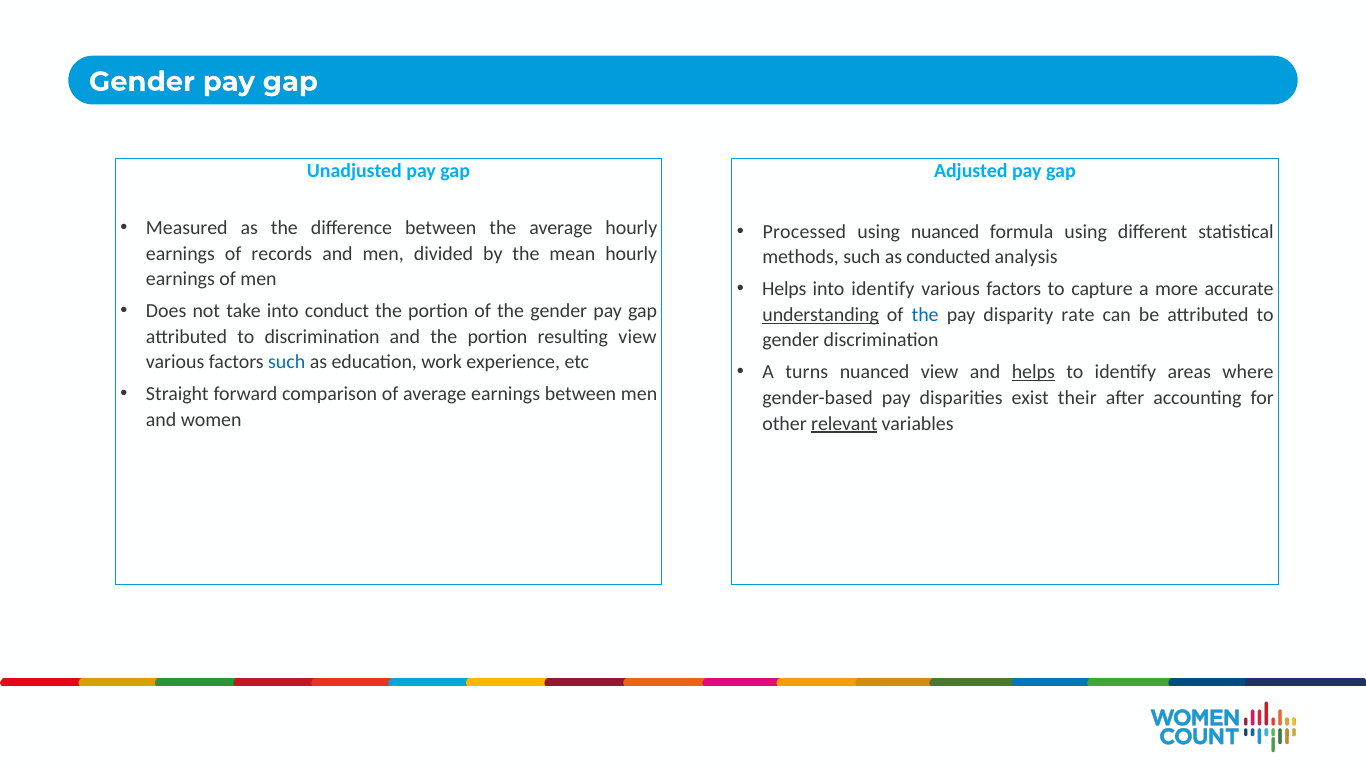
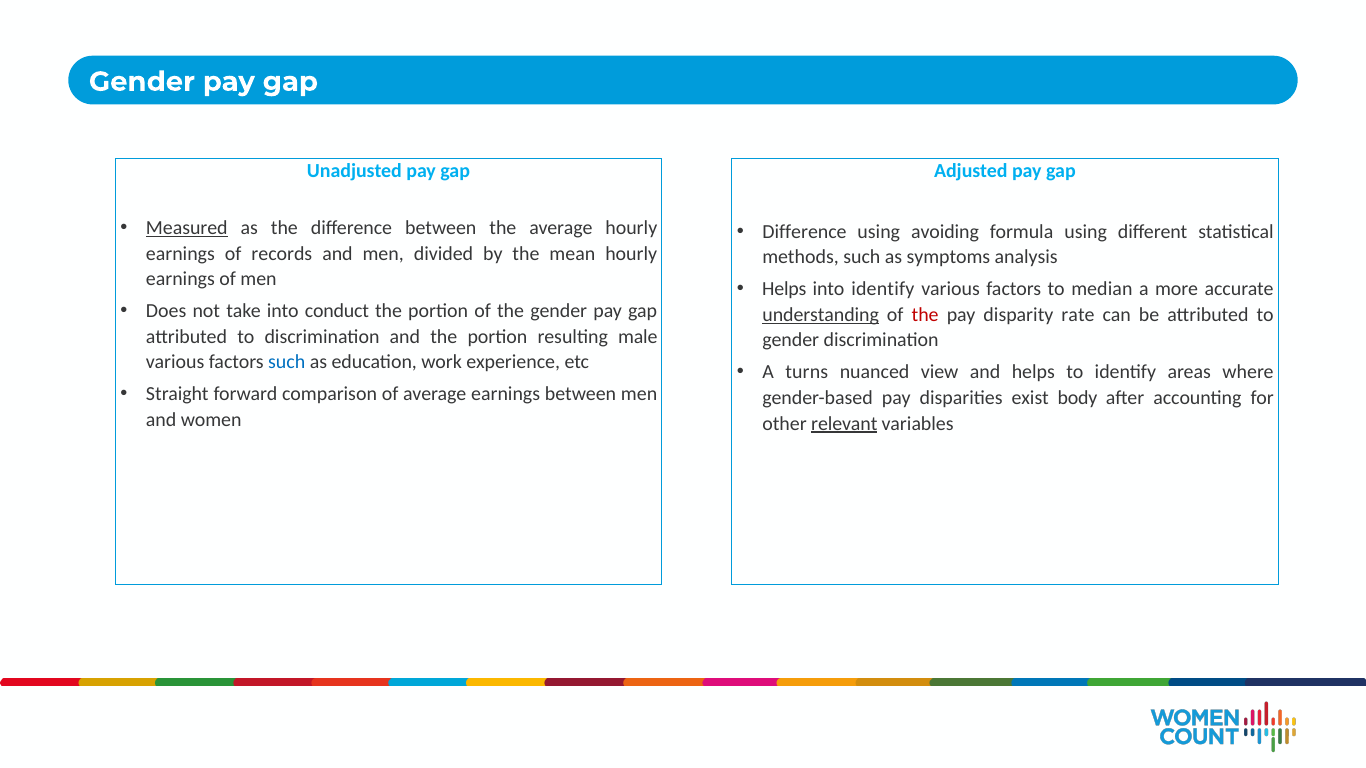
Measured underline: none -> present
Processed at (804, 232): Processed -> Difference
using nuanced: nuanced -> avoiding
conducted: conducted -> symptoms
capture: capture -> median
the at (925, 315) colour: blue -> red
resulting view: view -> male
helps at (1033, 373) underline: present -> none
their: their -> body
